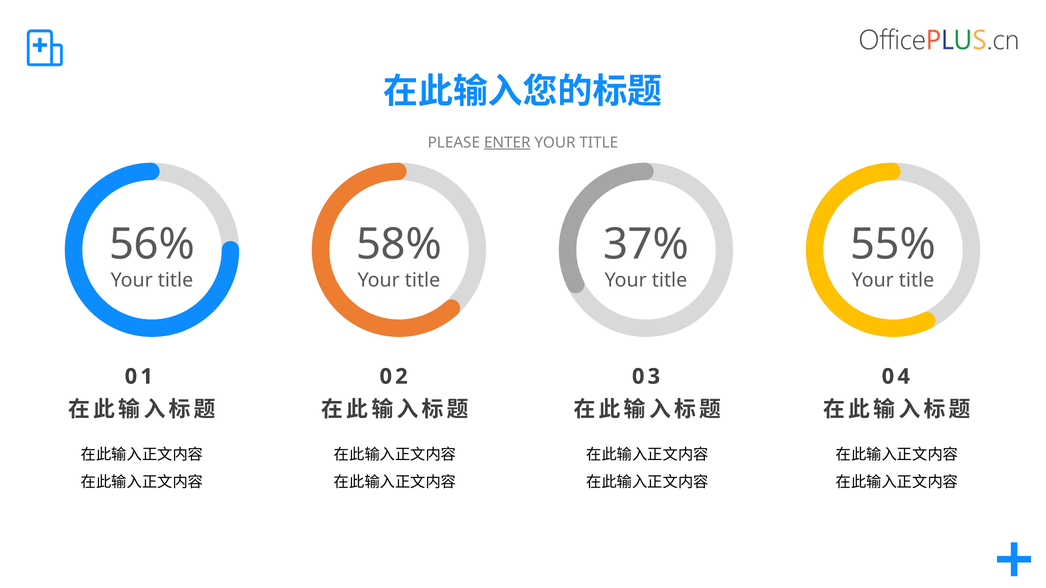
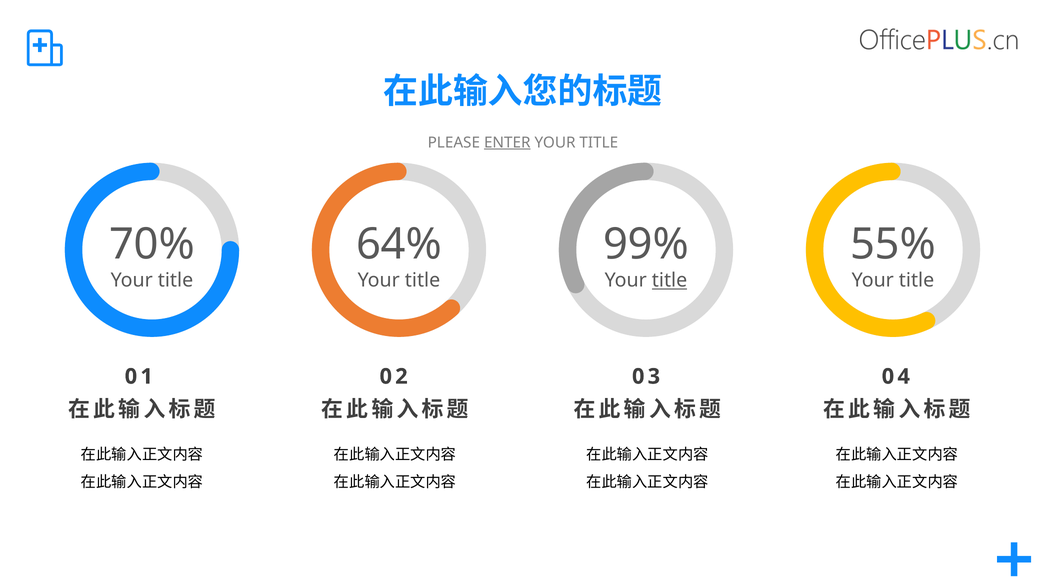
56%: 56% -> 70%
58%: 58% -> 64%
37%: 37% -> 99%
title at (670, 281) underline: none -> present
